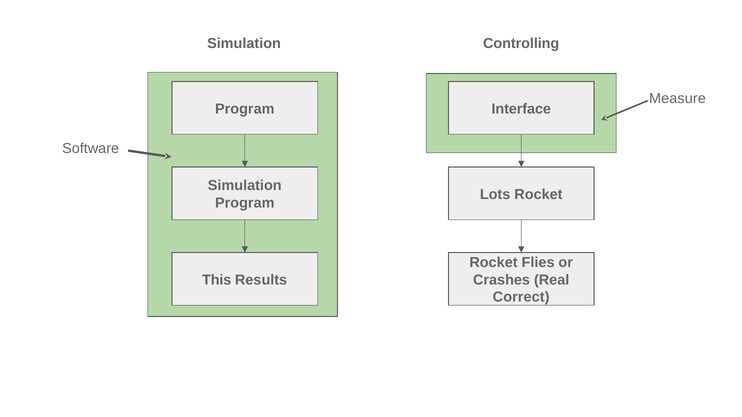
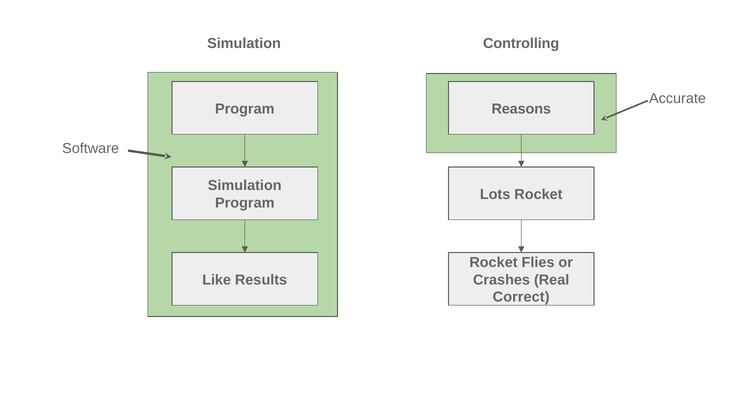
Measure: Measure -> Accurate
Interface: Interface -> Reasons
This: This -> Like
